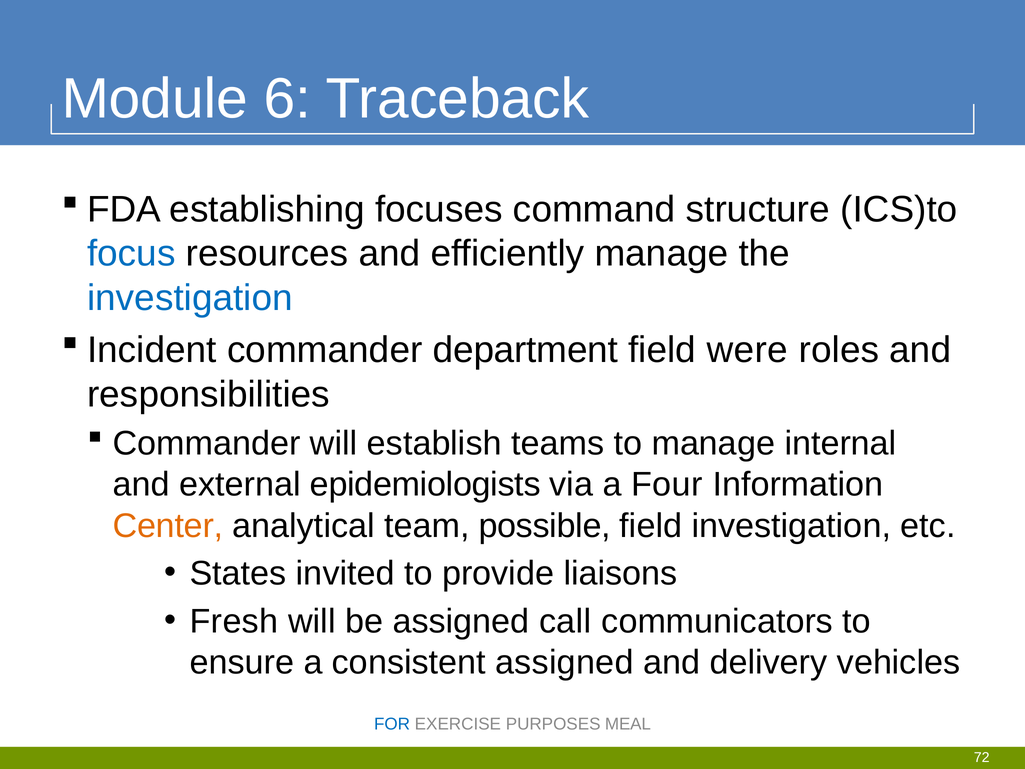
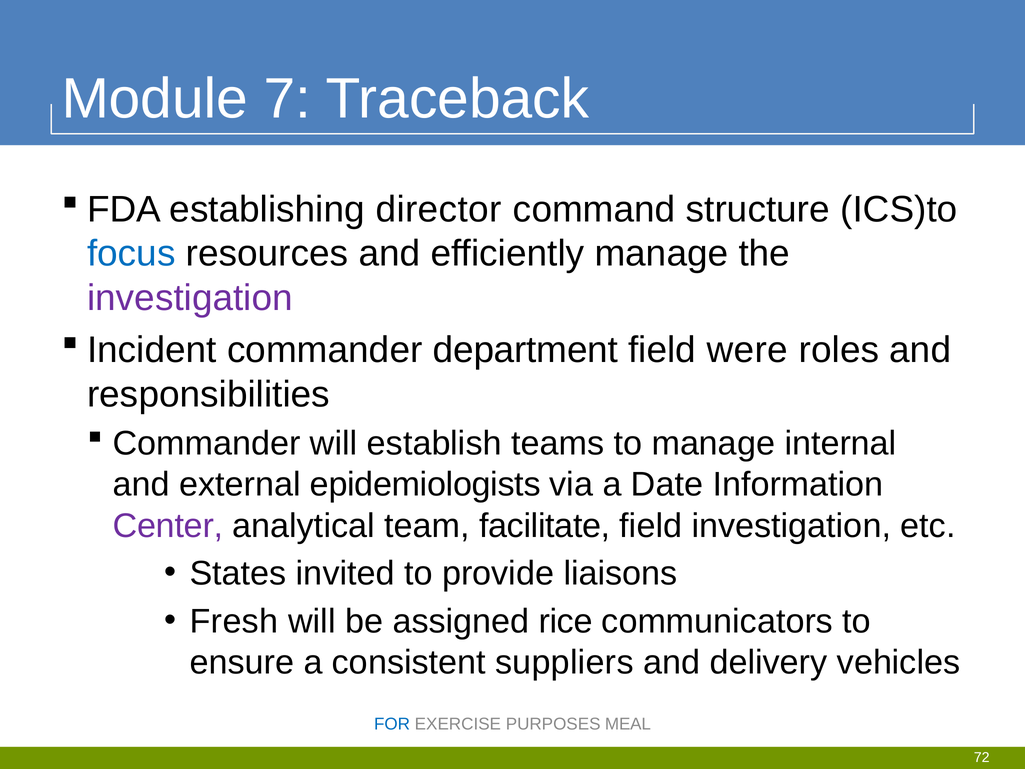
6: 6 -> 7
focuses: focuses -> director
investigation at (190, 298) colour: blue -> purple
Four: Four -> Date
Center colour: orange -> purple
possible: possible -> facilitate
call: call -> rice
consistent assigned: assigned -> suppliers
